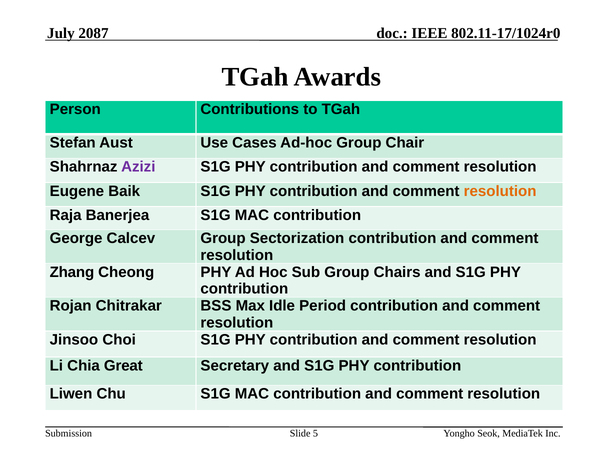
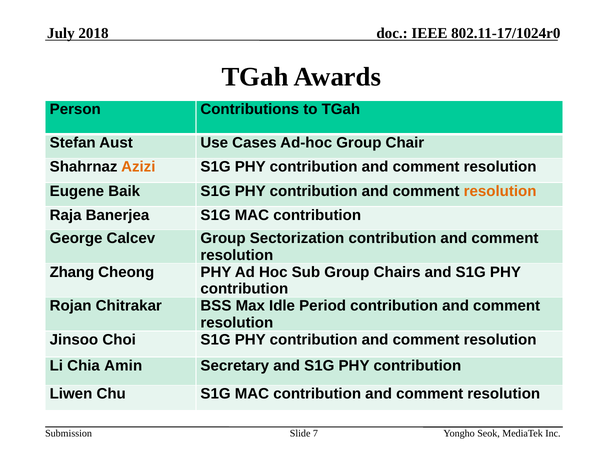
2087: 2087 -> 2018
Azizi colour: purple -> orange
Great: Great -> Amin
5: 5 -> 7
